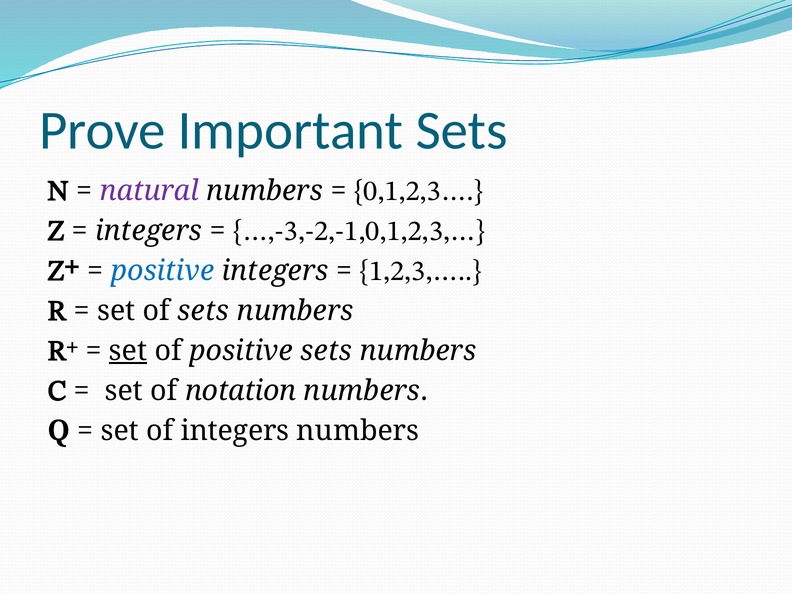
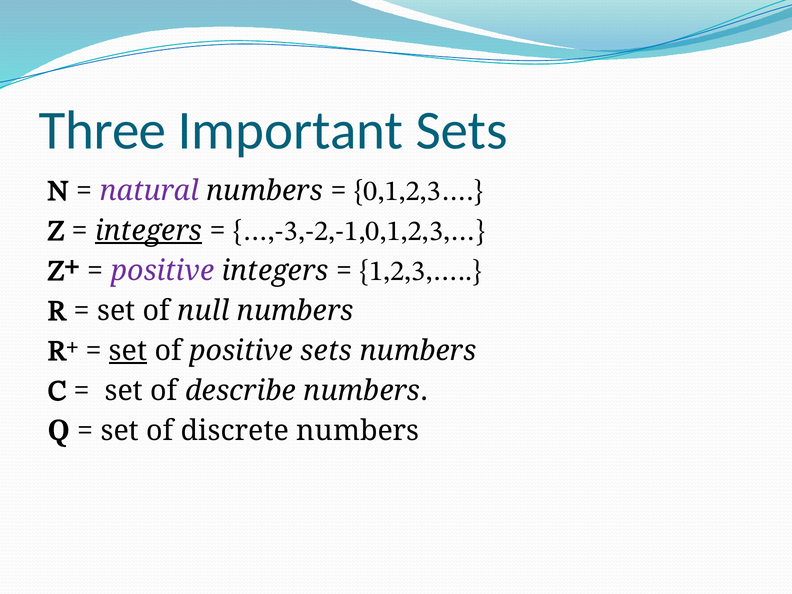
Prove: Prove -> Three
integers at (149, 231) underline: none -> present
positive at (162, 271) colour: blue -> purple
of sets: sets -> null
notation: notation -> describe
of integers: integers -> discrete
